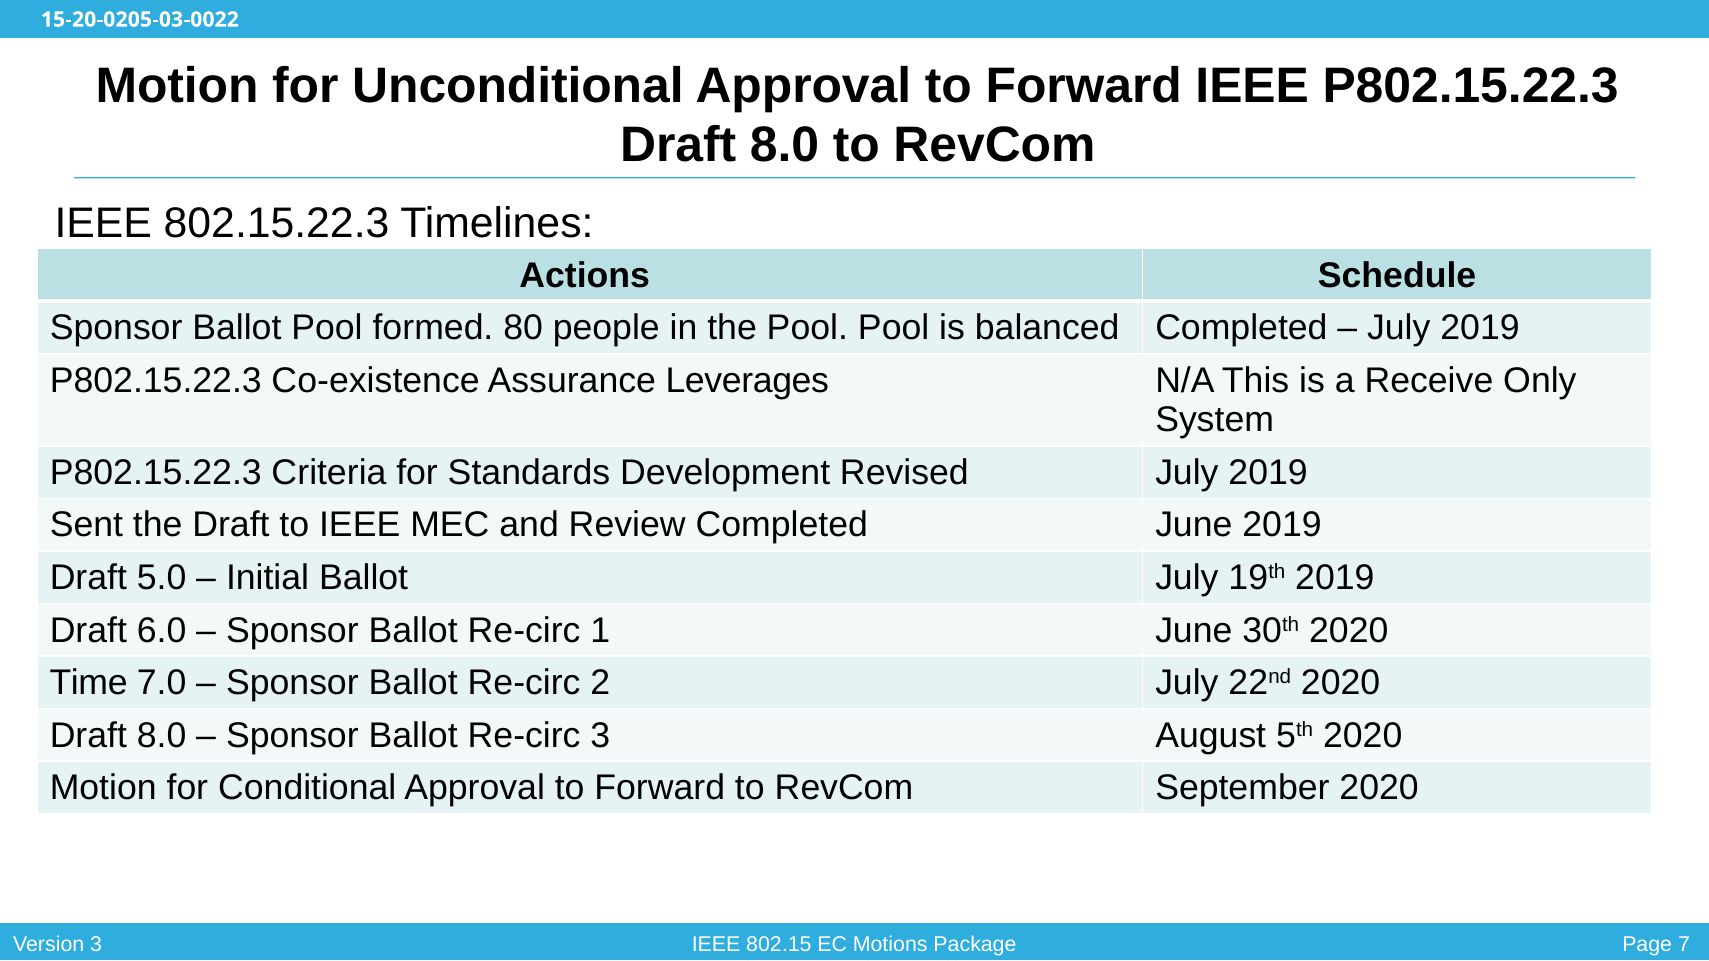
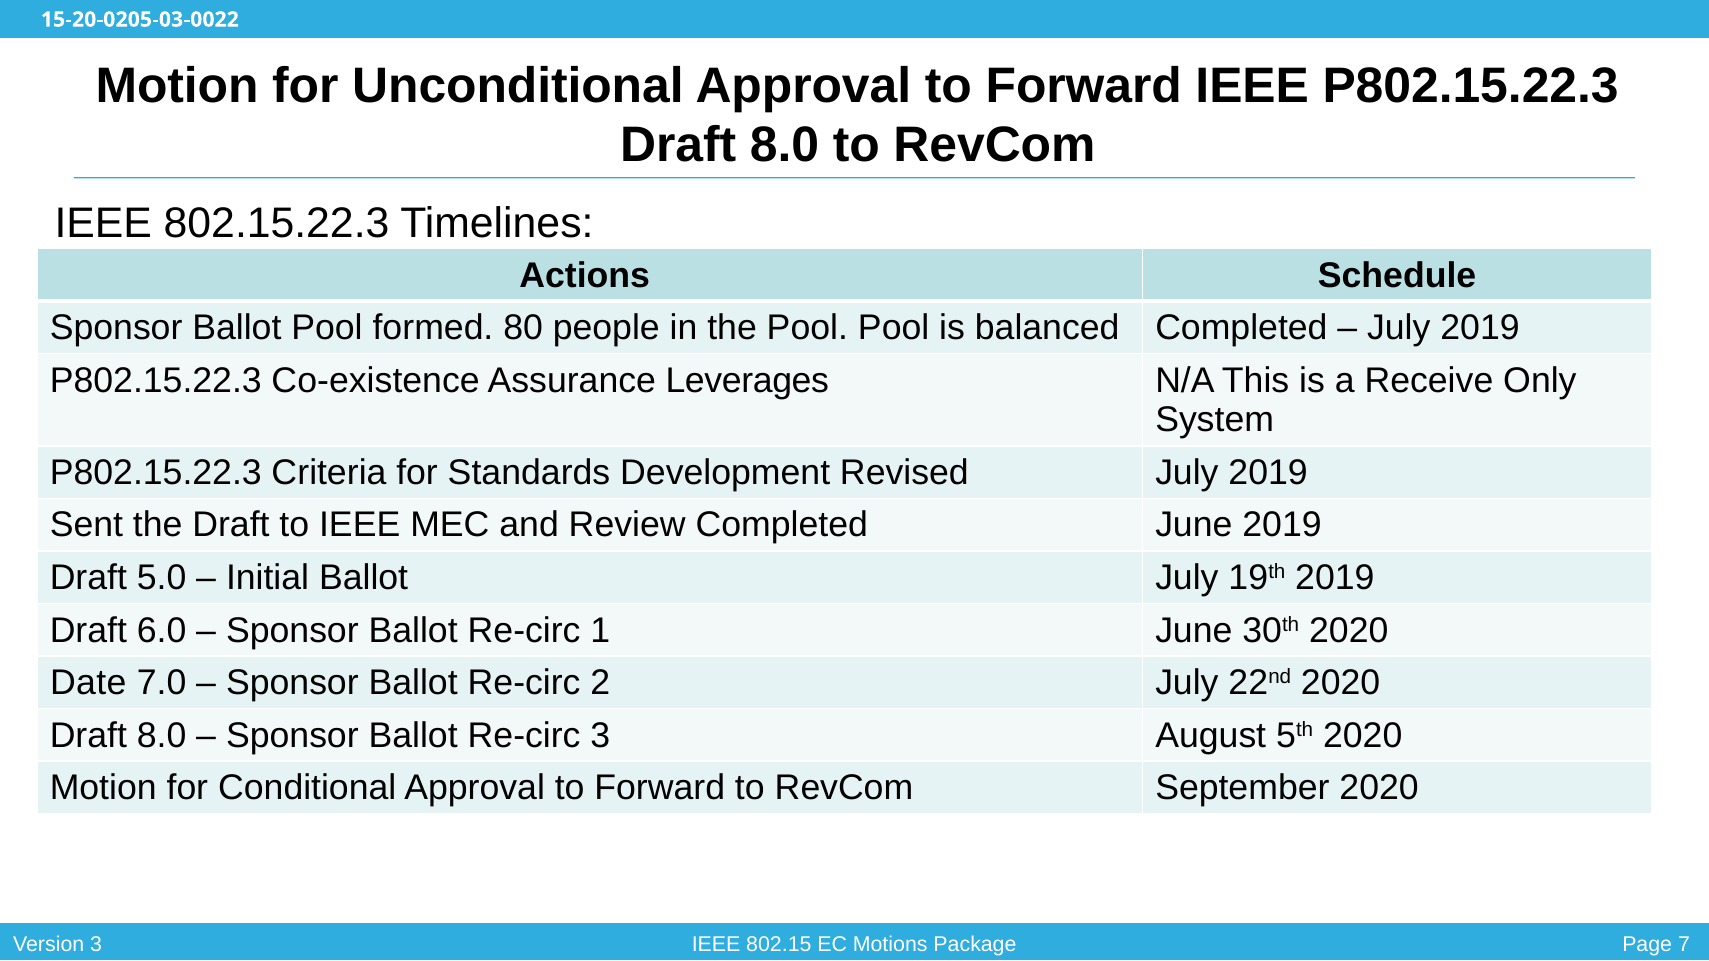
Time: Time -> Date
